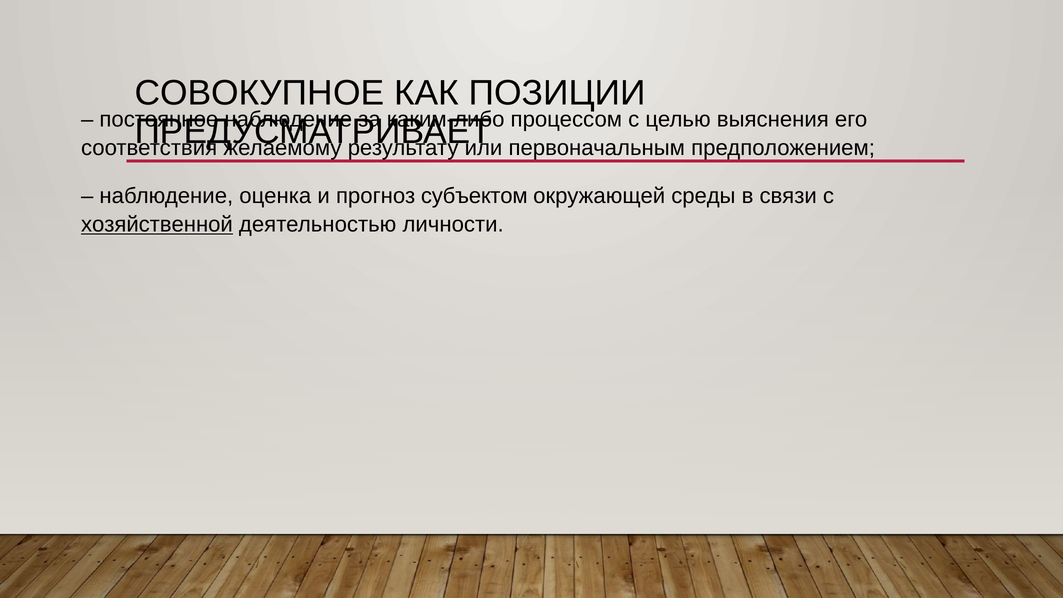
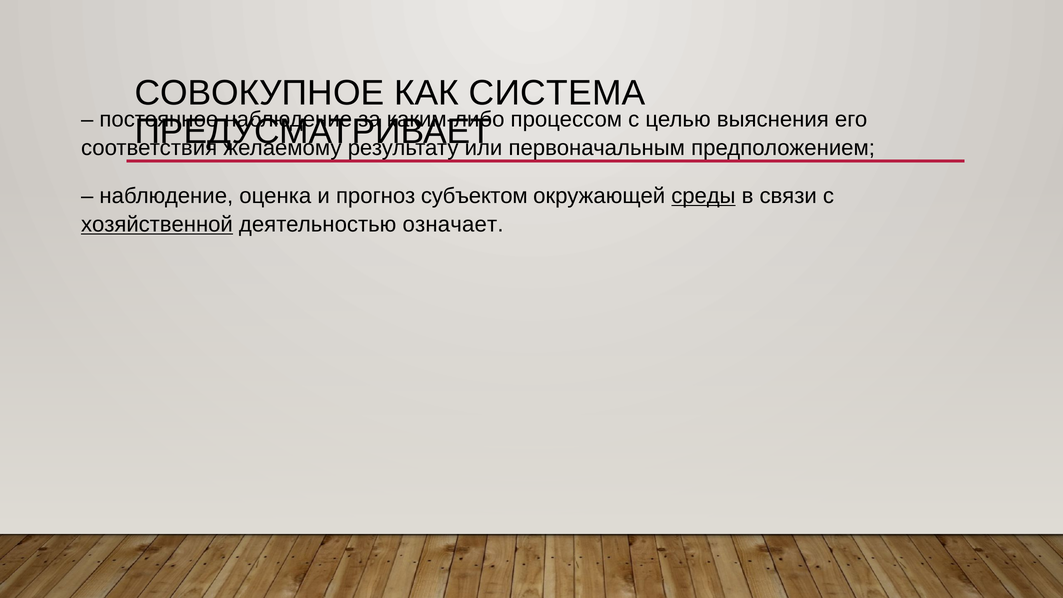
ПОЗИЦИИ: ПОЗИЦИИ -> СИСТЕМА
среды underline: none -> present
личности: личности -> означает
